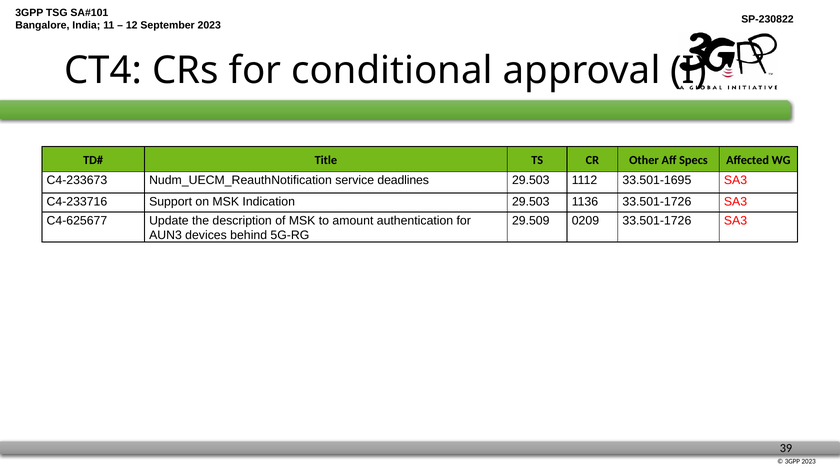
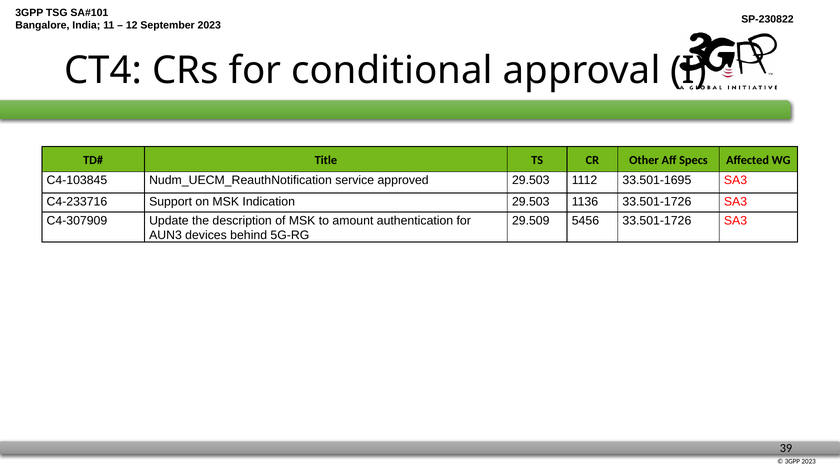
C4-233673: C4-233673 -> C4-103845
deadlines: deadlines -> approved
C4-625677: C4-625677 -> C4-307909
0209: 0209 -> 5456
